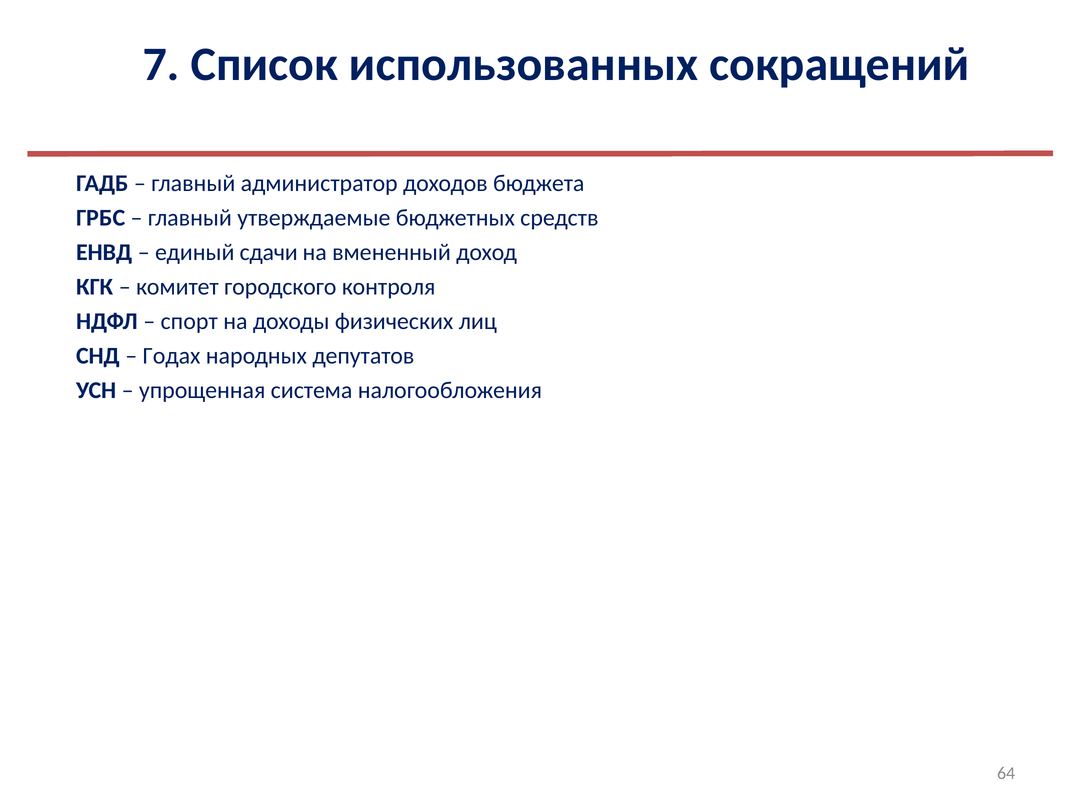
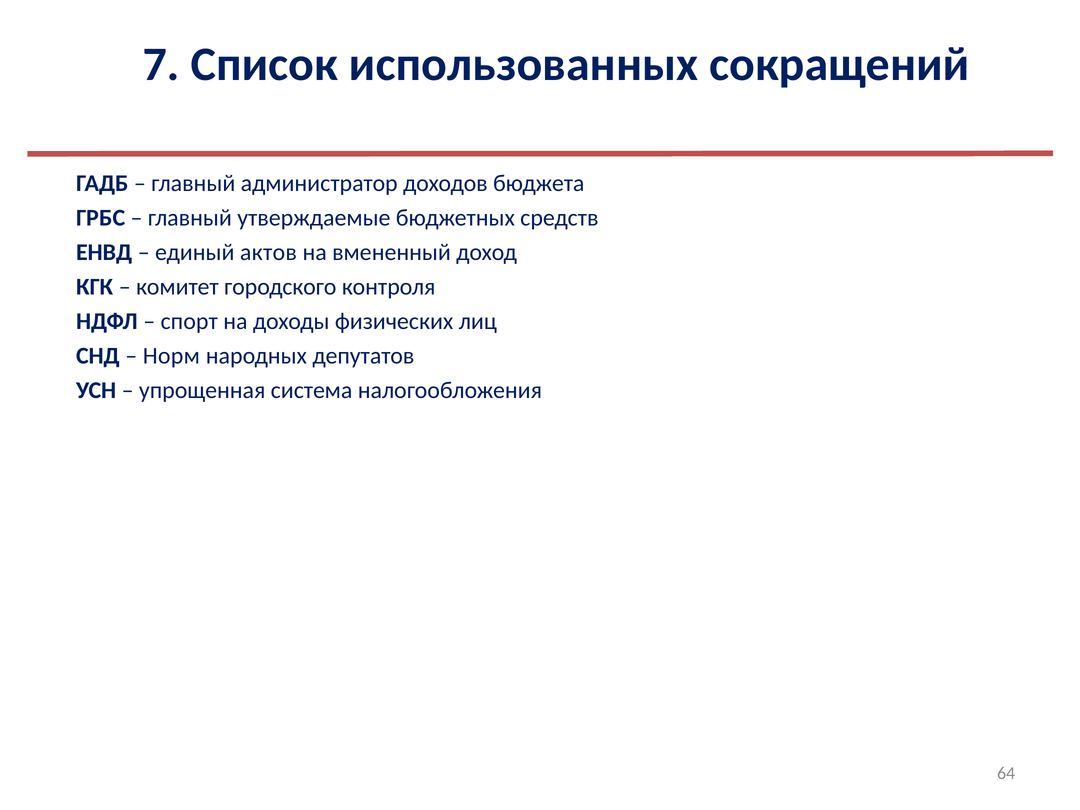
сдачи: сдачи -> актов
Годах: Годах -> Норм
